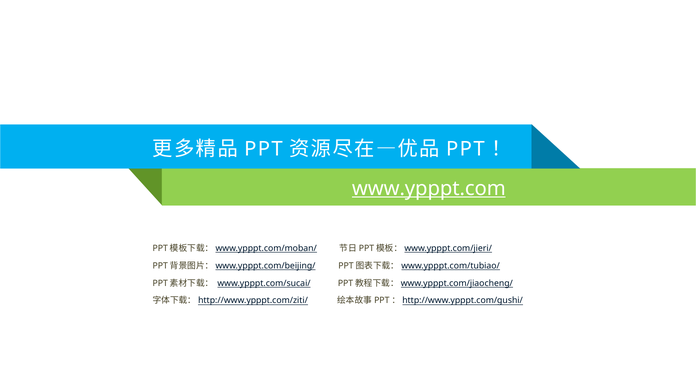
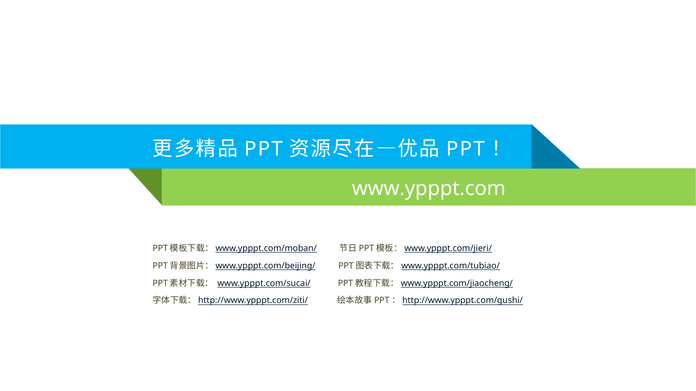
www.ypppt.com underline: present -> none
